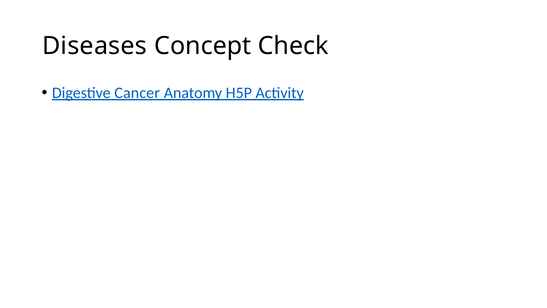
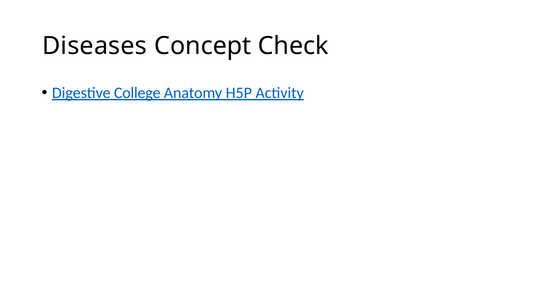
Cancer: Cancer -> College
